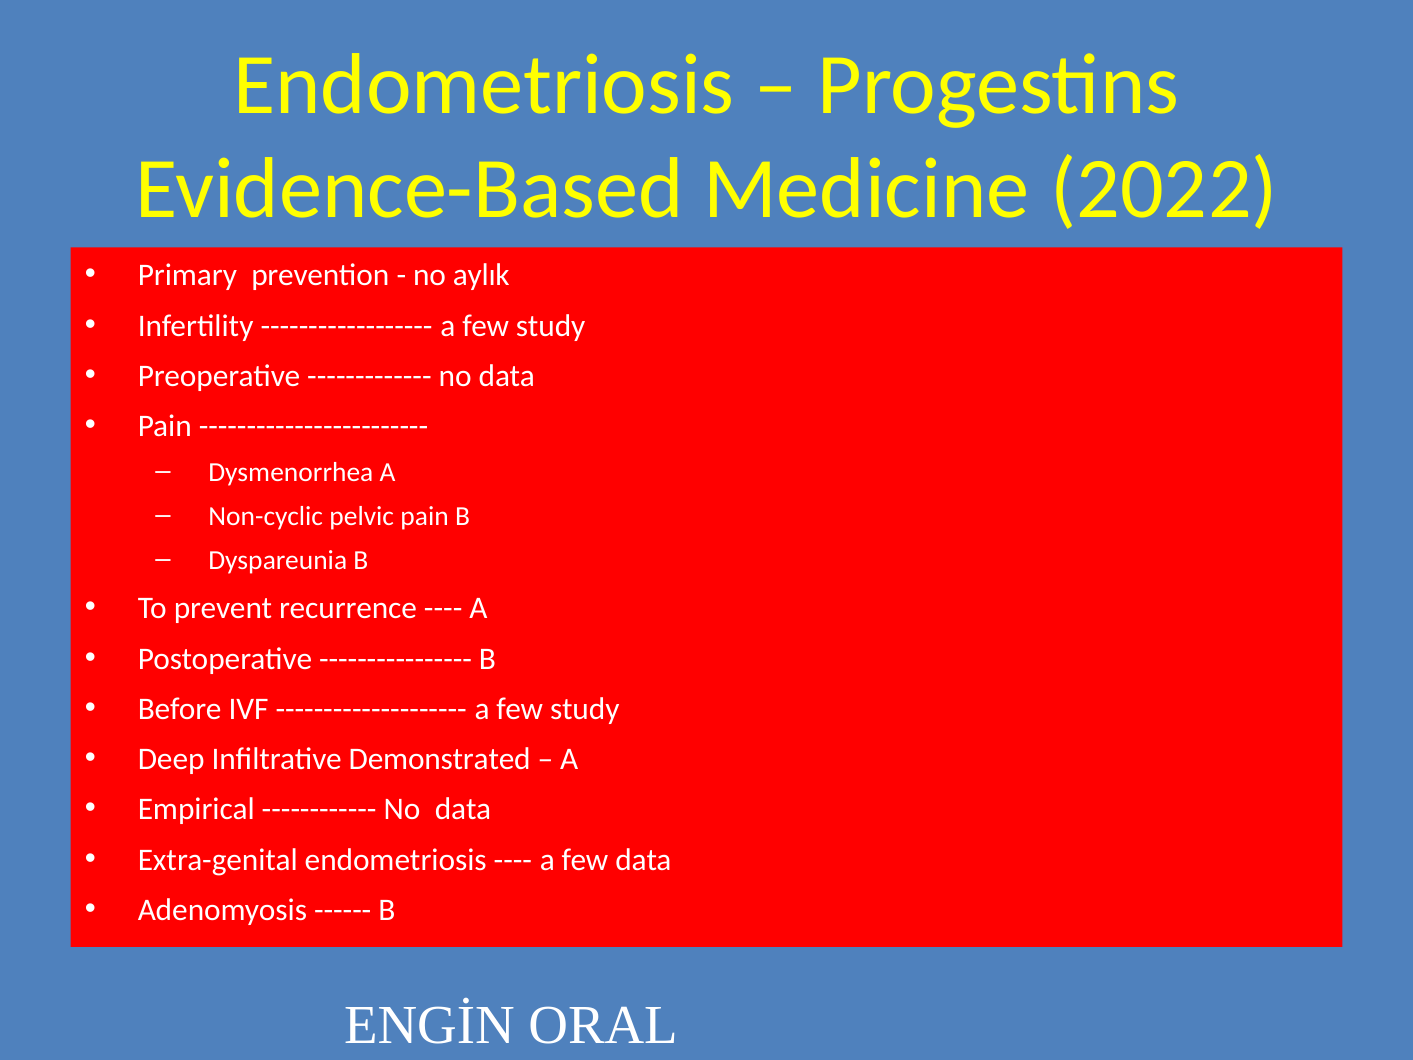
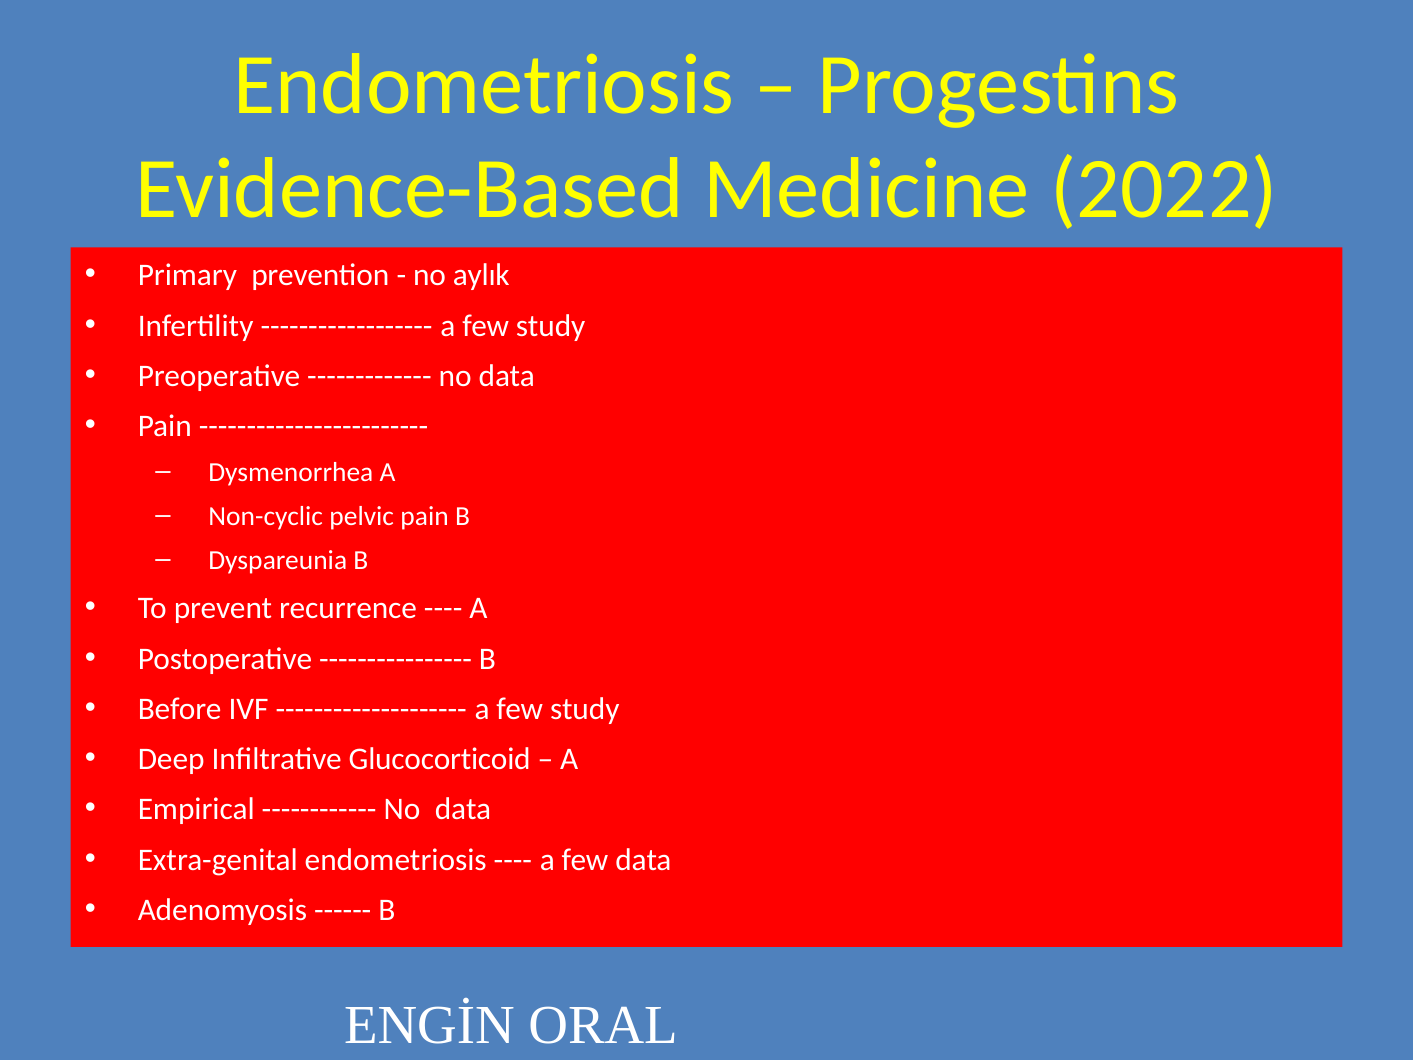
Demonstrated: Demonstrated -> Glucocorticoid
